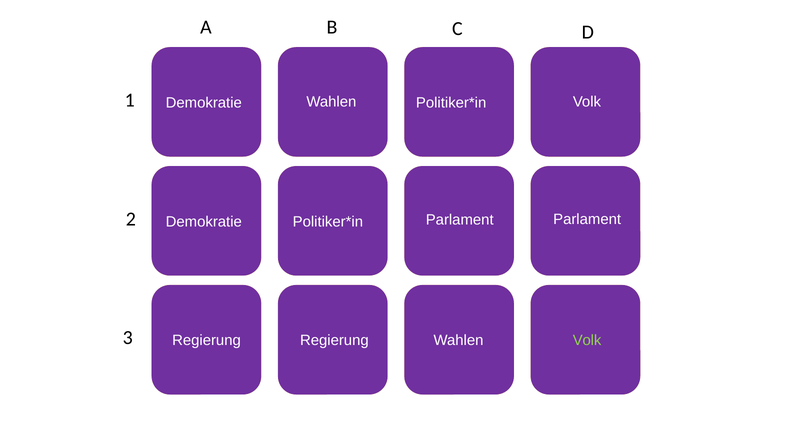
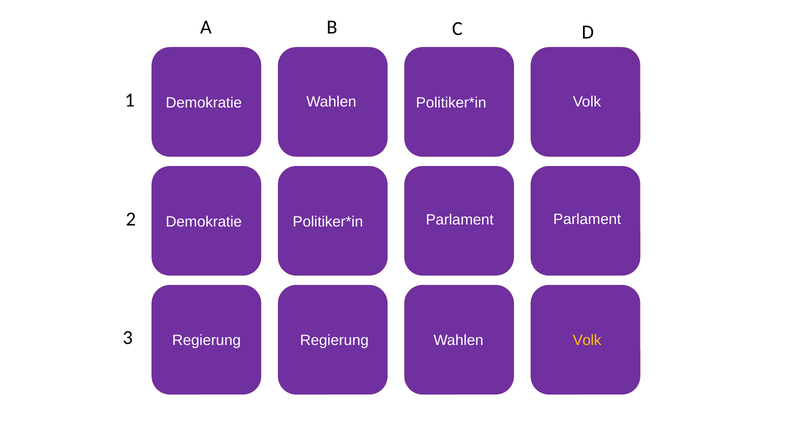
Volk at (587, 341) colour: light green -> yellow
